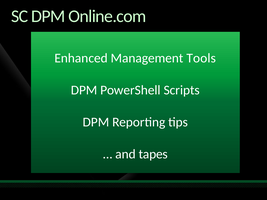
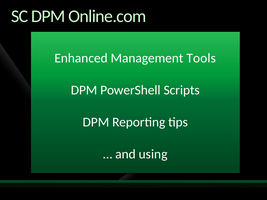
tapes: tapes -> using
